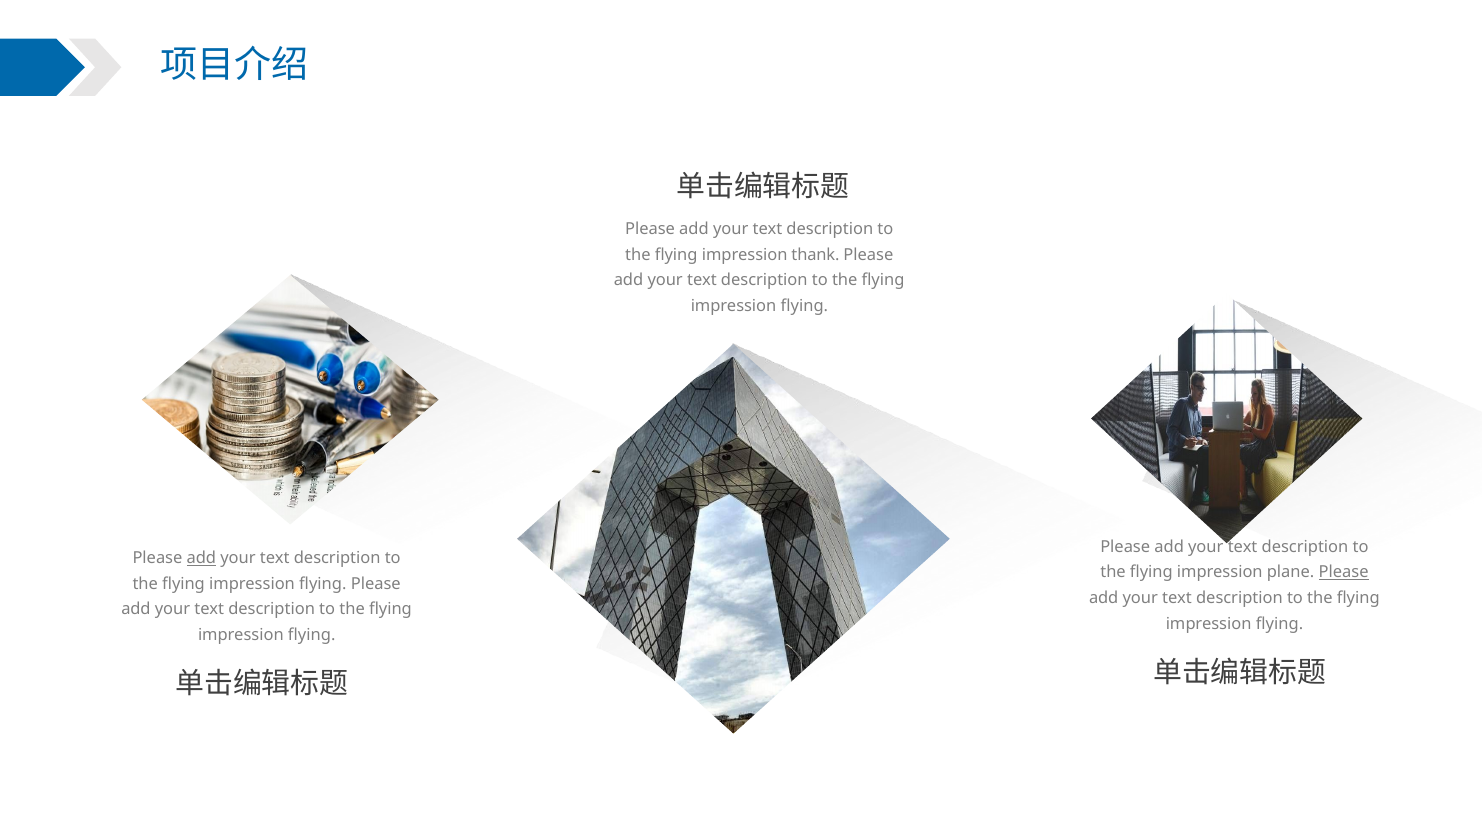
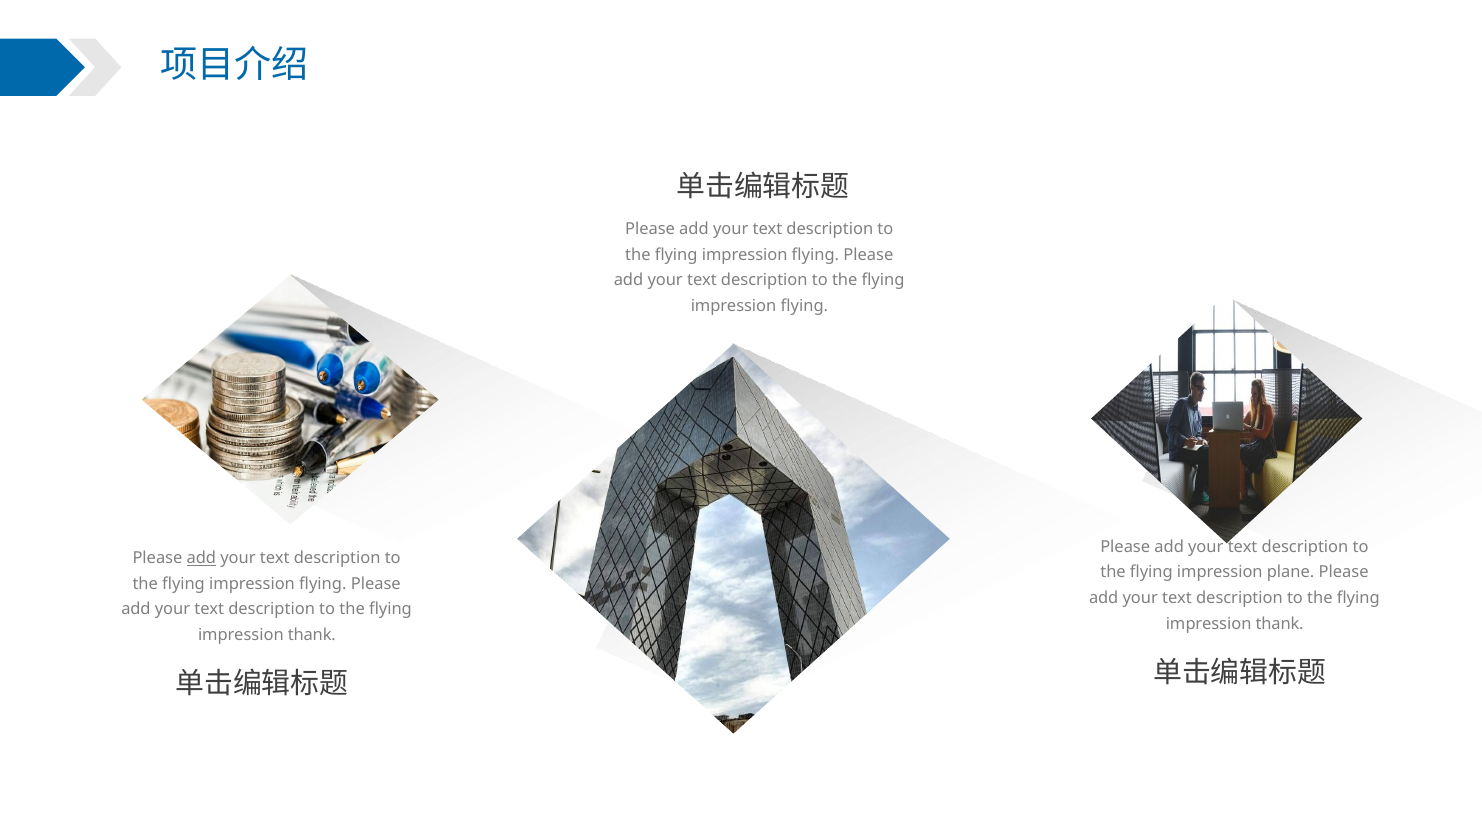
thank at (816, 255): thank -> flying
Please at (1344, 572) underline: present -> none
flying at (1280, 624): flying -> thank
flying at (312, 635): flying -> thank
